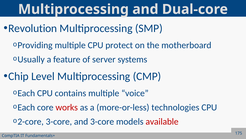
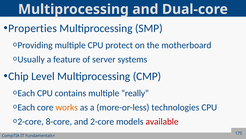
Revolution: Revolution -> Properties
voice: voice -> really
works colour: red -> orange
3-core at (59, 121): 3-core -> 8-core
and 3-core: 3-core -> 2-core
